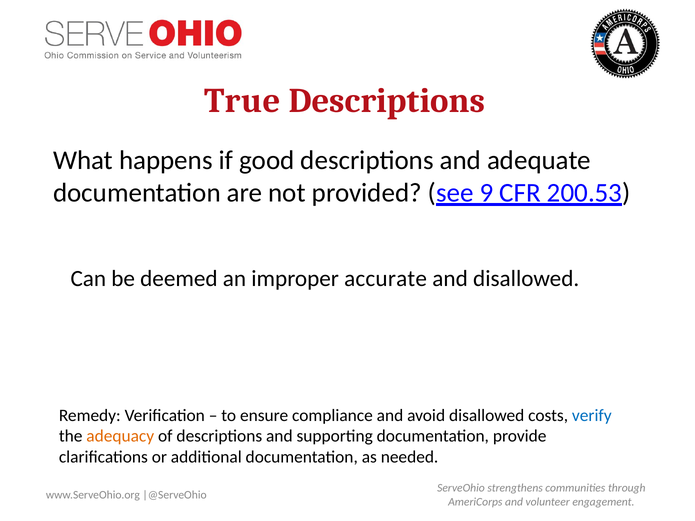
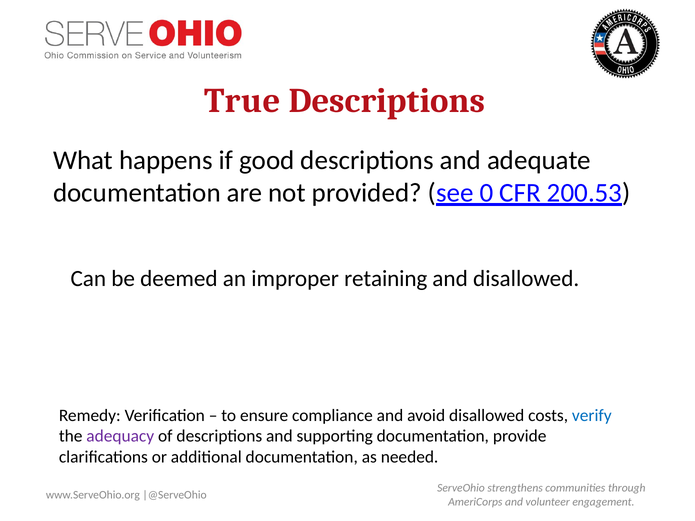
9: 9 -> 0
accurate: accurate -> retaining
adequacy colour: orange -> purple
